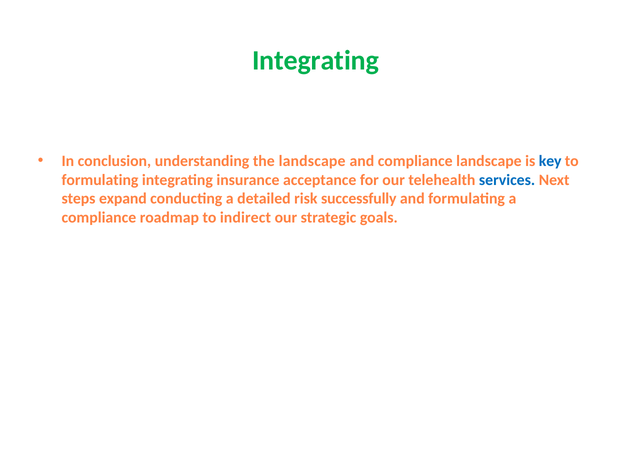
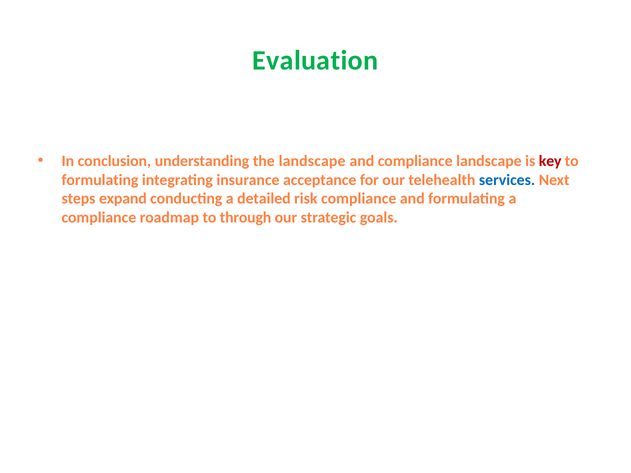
Integrating at (315, 60): Integrating -> Evaluation
key colour: blue -> red
risk successfully: successfully -> compliance
indirect: indirect -> through
